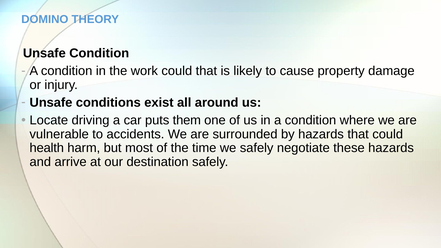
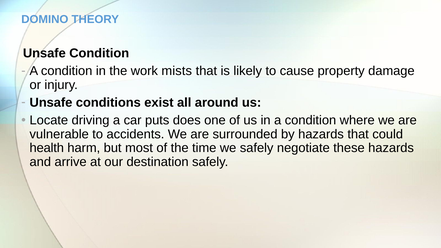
work could: could -> mists
them: them -> does
